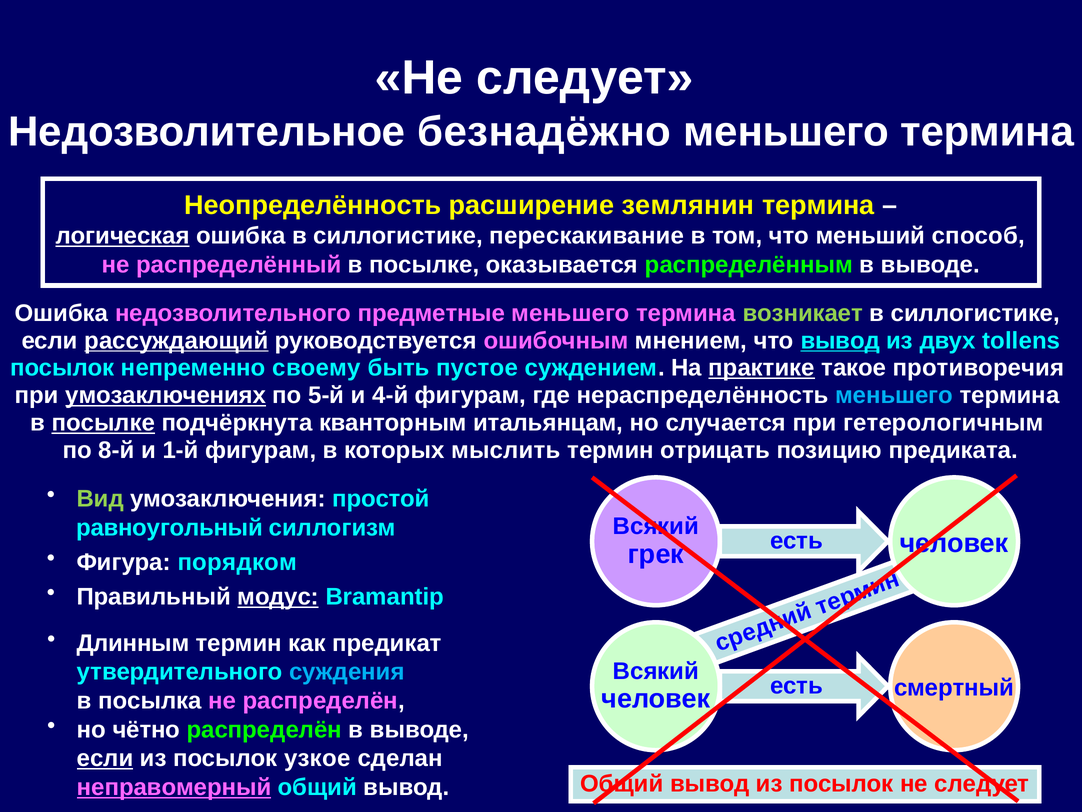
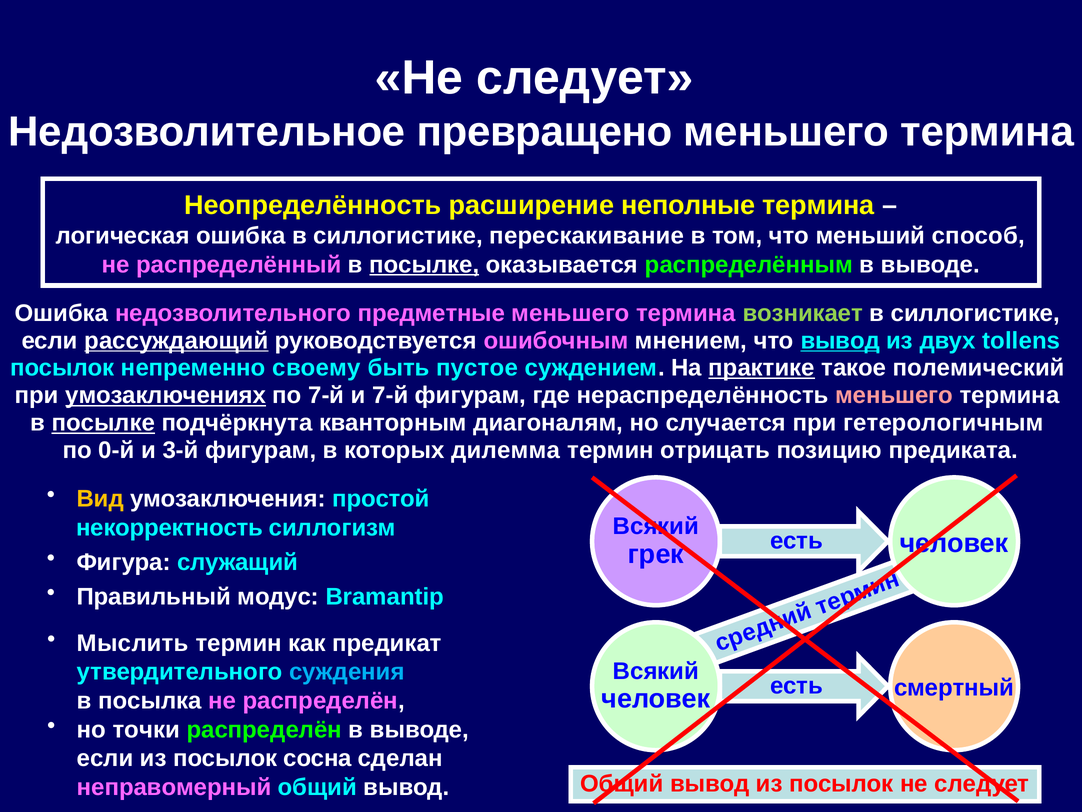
безнадёжно: безнадёжно -> превращено
землянин: землянин -> неполные
логическая underline: present -> none
посылке at (424, 264) underline: none -> present
противоречия: противоречия -> полемический
по 5-й: 5-й -> 7-й
и 4-й: 4-й -> 7-й
меньшего at (894, 395) colour: light blue -> pink
итальянцам: итальянцам -> диагоналям
8-й: 8-й -> 0-й
1-й: 1-й -> 3-й
мыслить: мыслить -> дилемма
Вид colour: light green -> yellow
равноугольный: равноугольный -> некорректность
порядком: порядком -> служащий
модус underline: present -> none
Длинным: Длинным -> Мыслить
чётно: чётно -> точки
если at (105, 758) underline: present -> none
узкое: узкое -> сосна
неправомерный underline: present -> none
